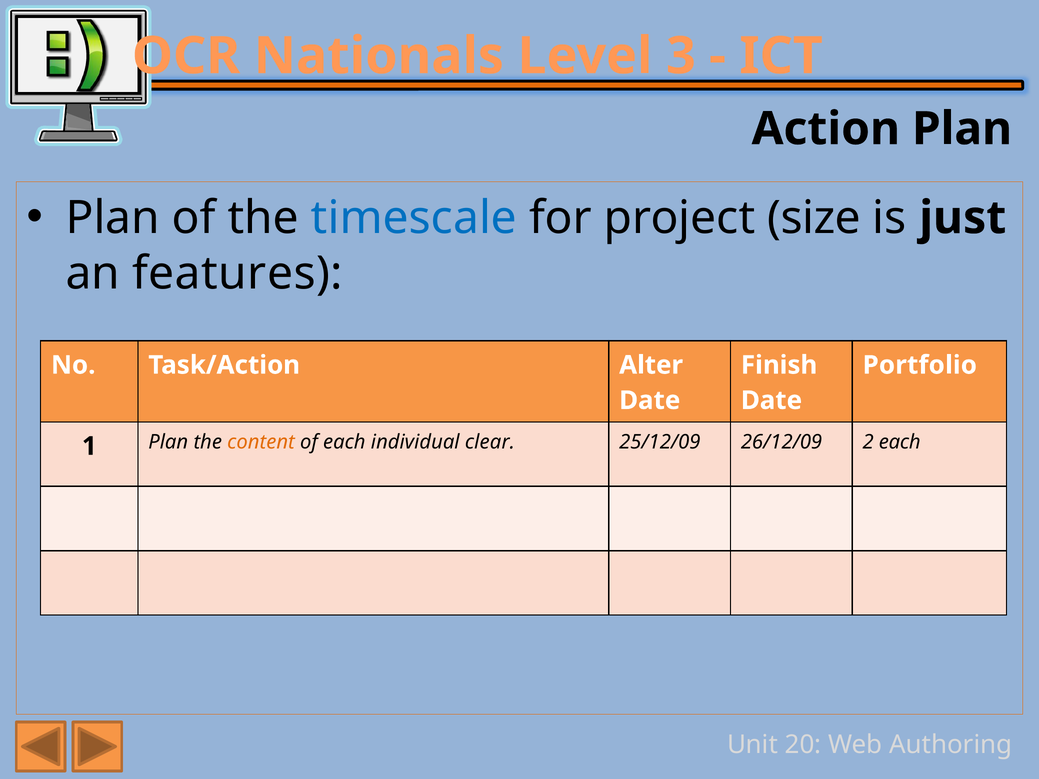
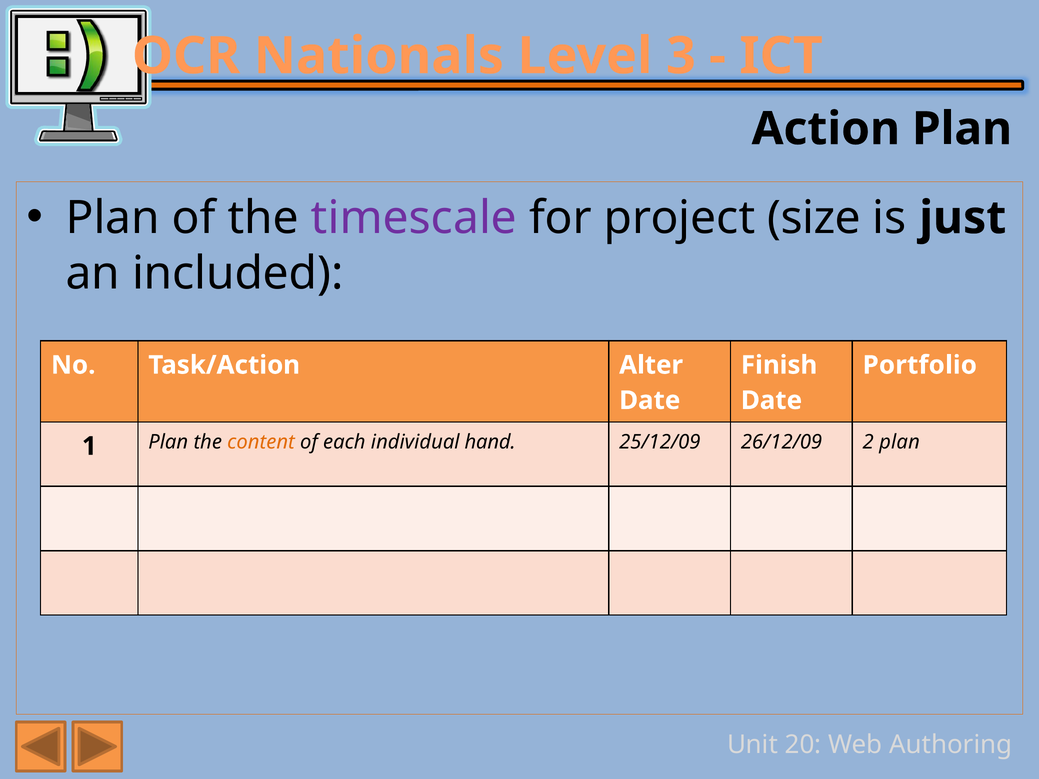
timescale colour: blue -> purple
features: features -> included
clear: clear -> hand
2 each: each -> plan
